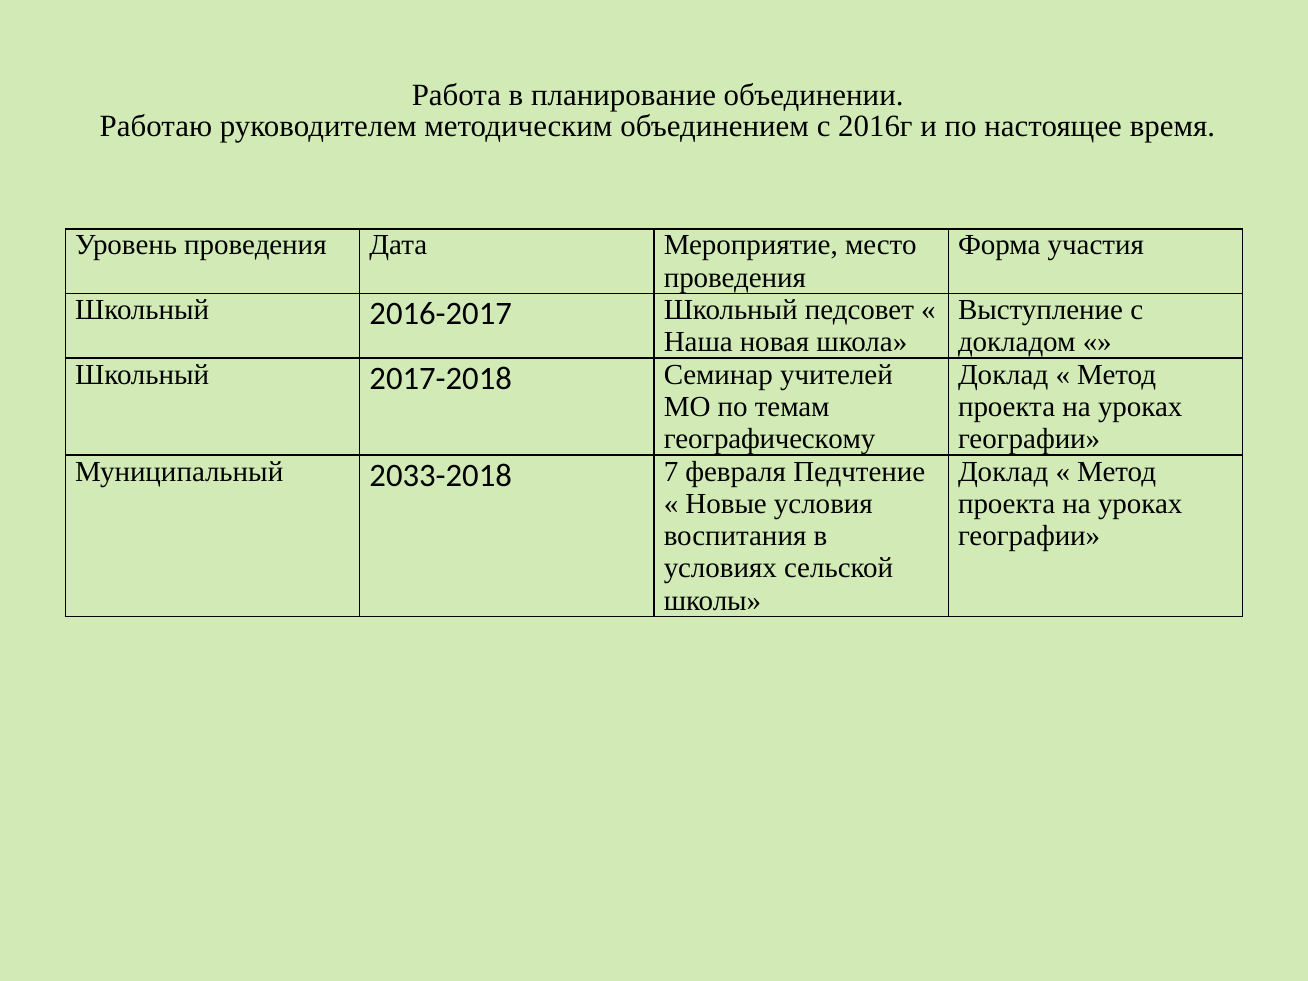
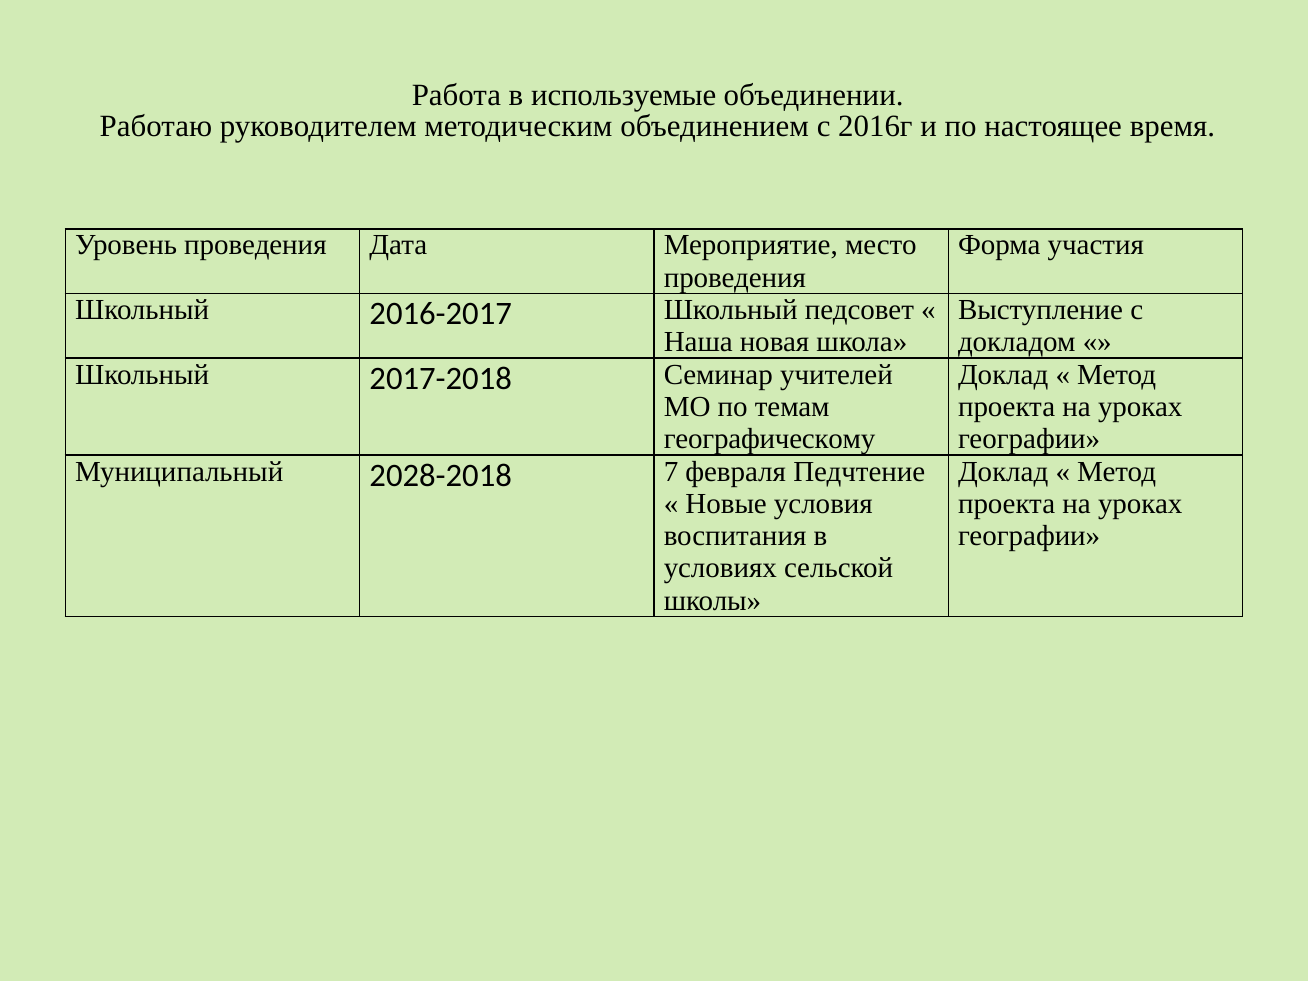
планирование: планирование -> используемые
2033-2018: 2033-2018 -> 2028-2018
